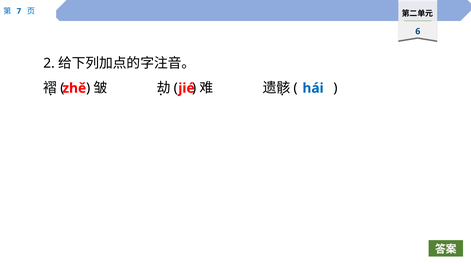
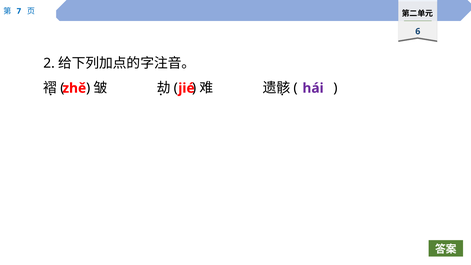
hái colour: blue -> purple
